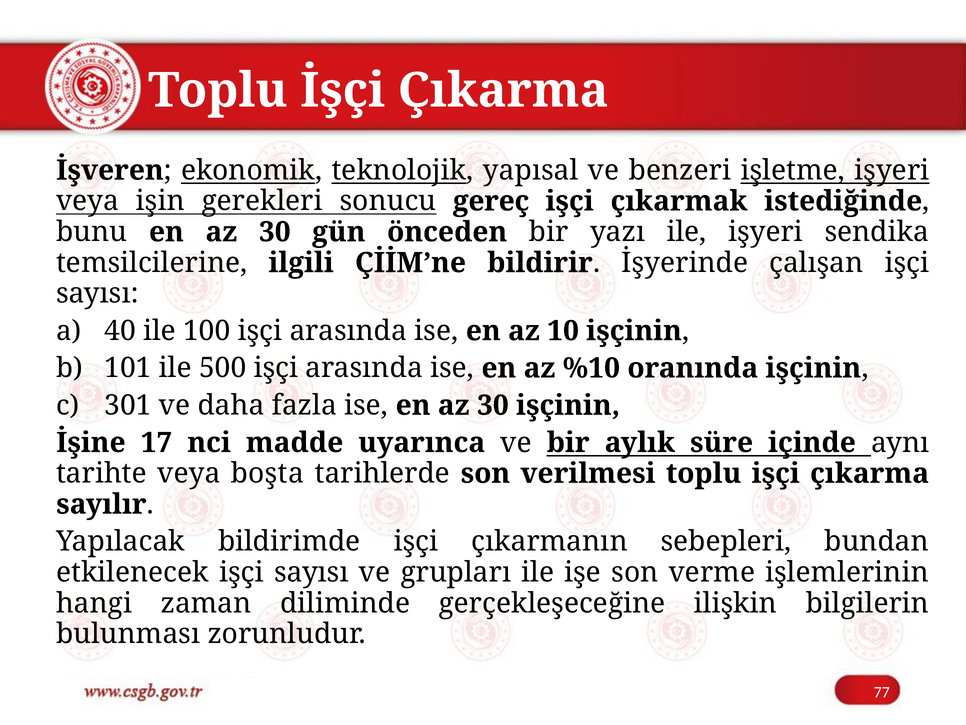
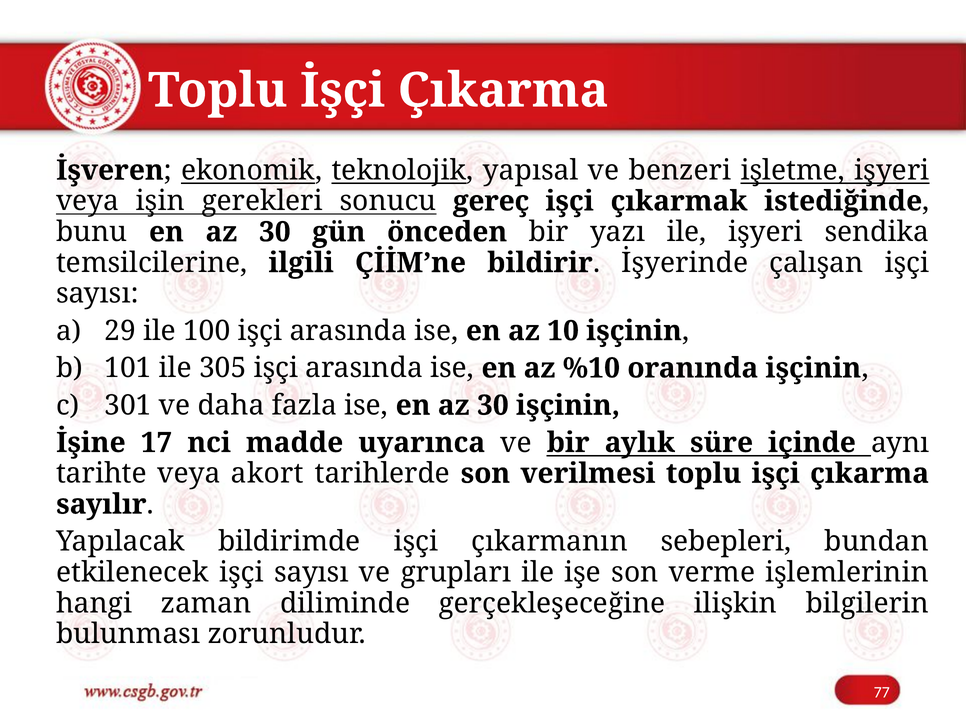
40: 40 -> 29
500: 500 -> 305
boşta: boşta -> akort
